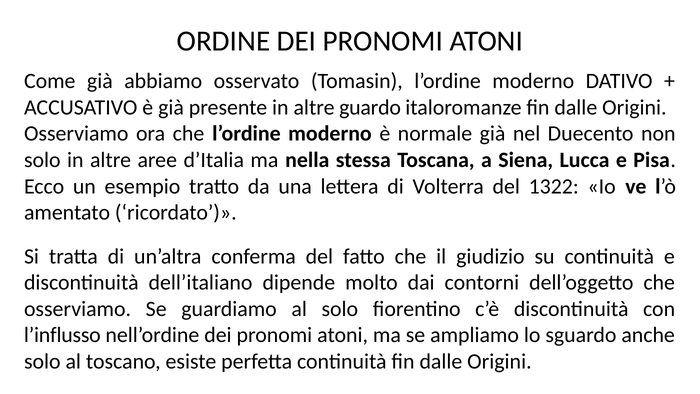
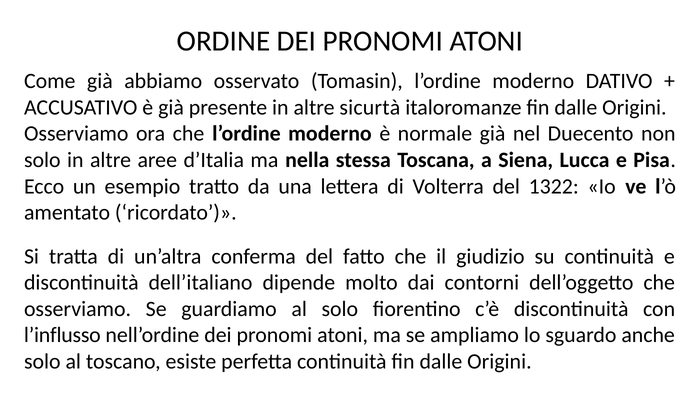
guardo: guardo -> sicurtà
